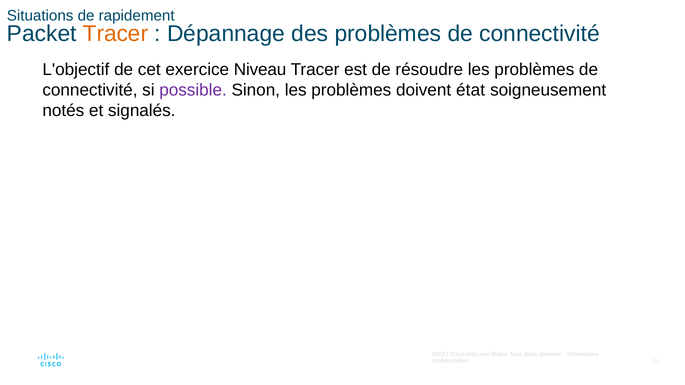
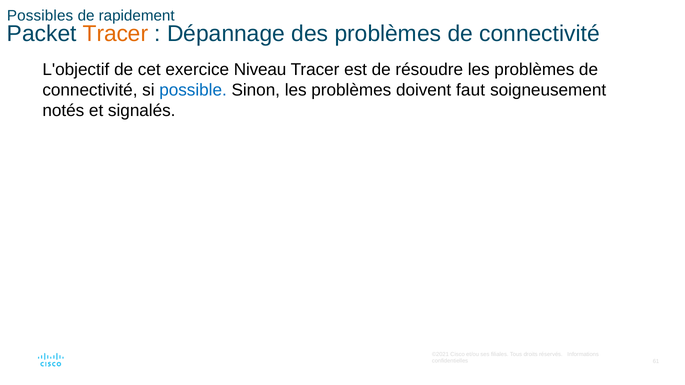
Situations: Situations -> Possibles
possible colour: purple -> blue
état: état -> faut
